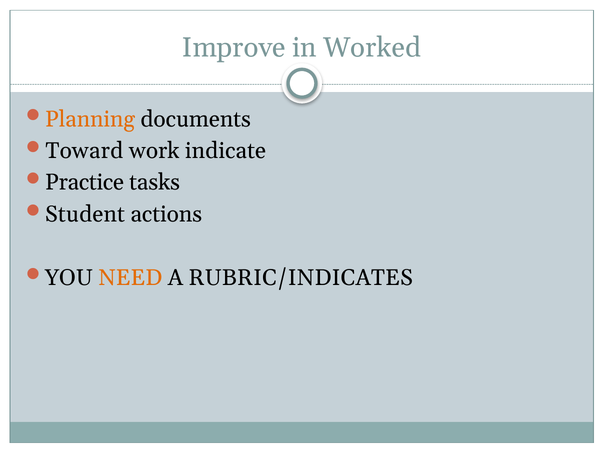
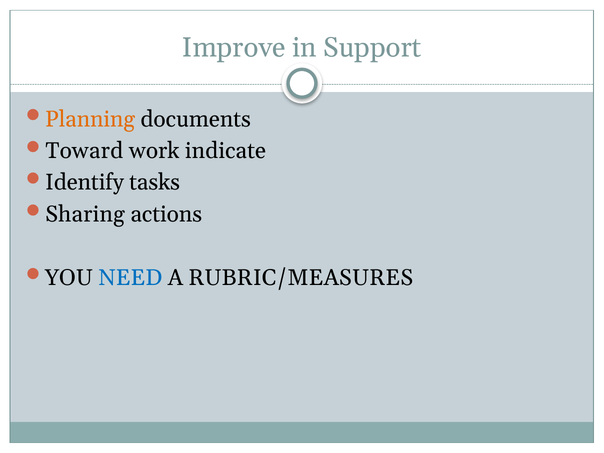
Worked: Worked -> Support
Practice: Practice -> Identify
Student: Student -> Sharing
NEED colour: orange -> blue
RUBRIC/INDICATES: RUBRIC/INDICATES -> RUBRIC/MEASURES
